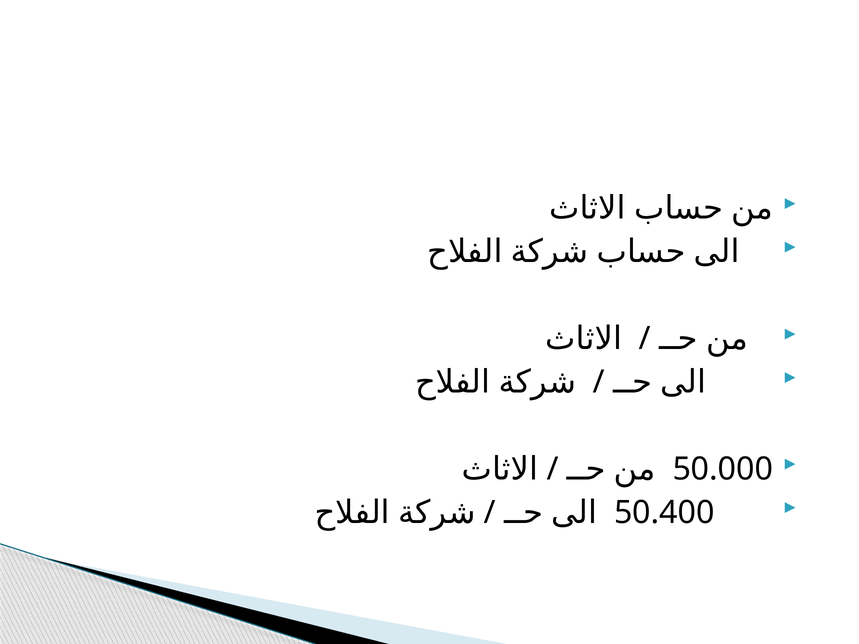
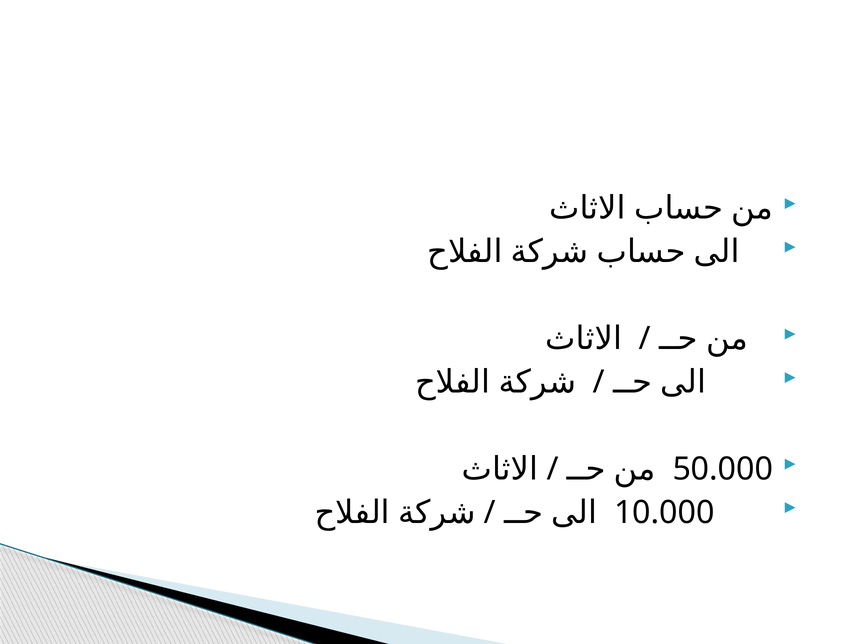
50.400: 50.400 -> 10.000
